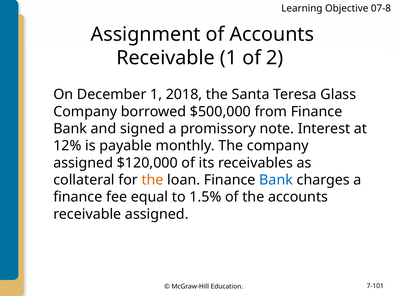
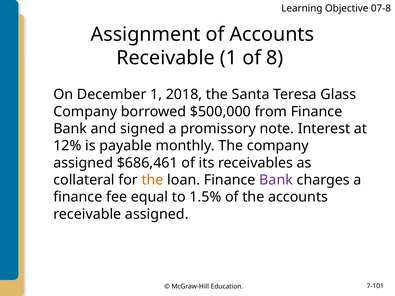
2: 2 -> 8
$120,000: $120,000 -> $686,461
Bank at (276, 180) colour: blue -> purple
